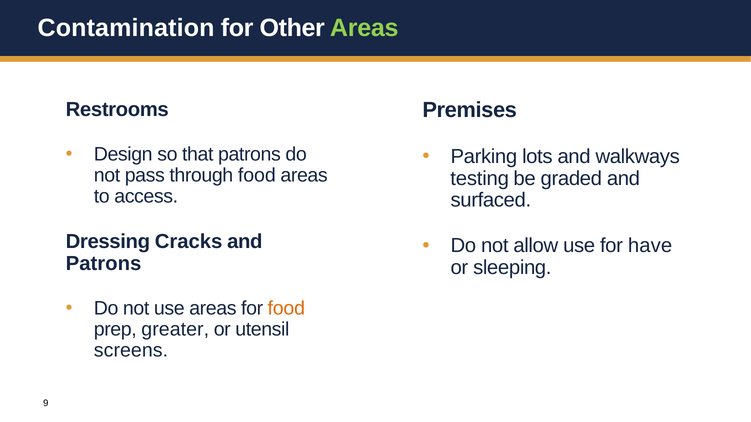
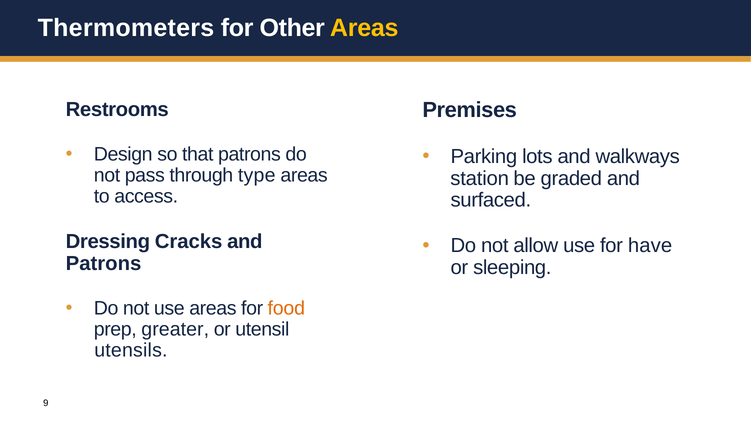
Contamination: Contamination -> Thermometers
Areas at (364, 28) colour: light green -> yellow
through food: food -> type
testing: testing -> station
screens: screens -> utensils
